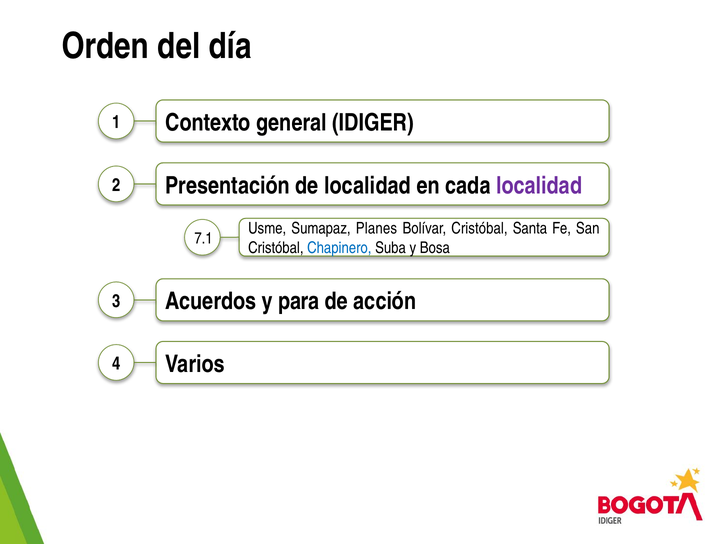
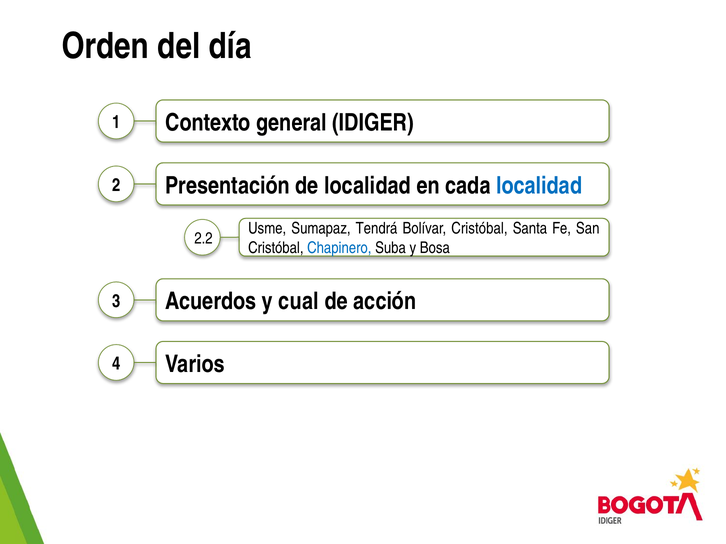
localidad at (539, 186) colour: purple -> blue
Planes: Planes -> Tendrá
7.1: 7.1 -> 2.2
para: para -> cual
